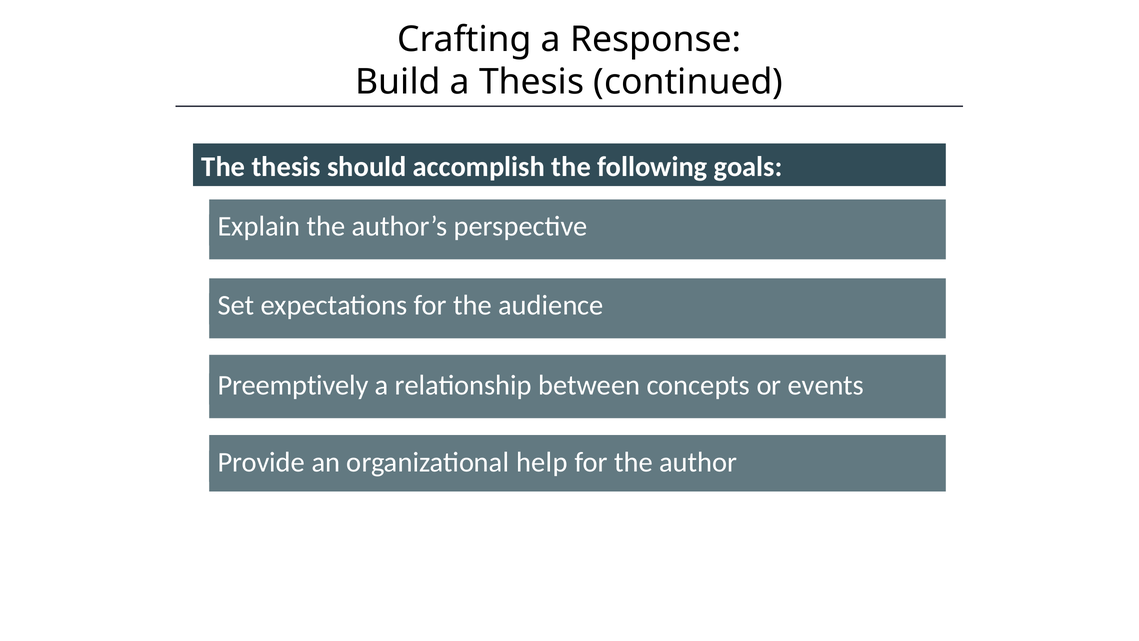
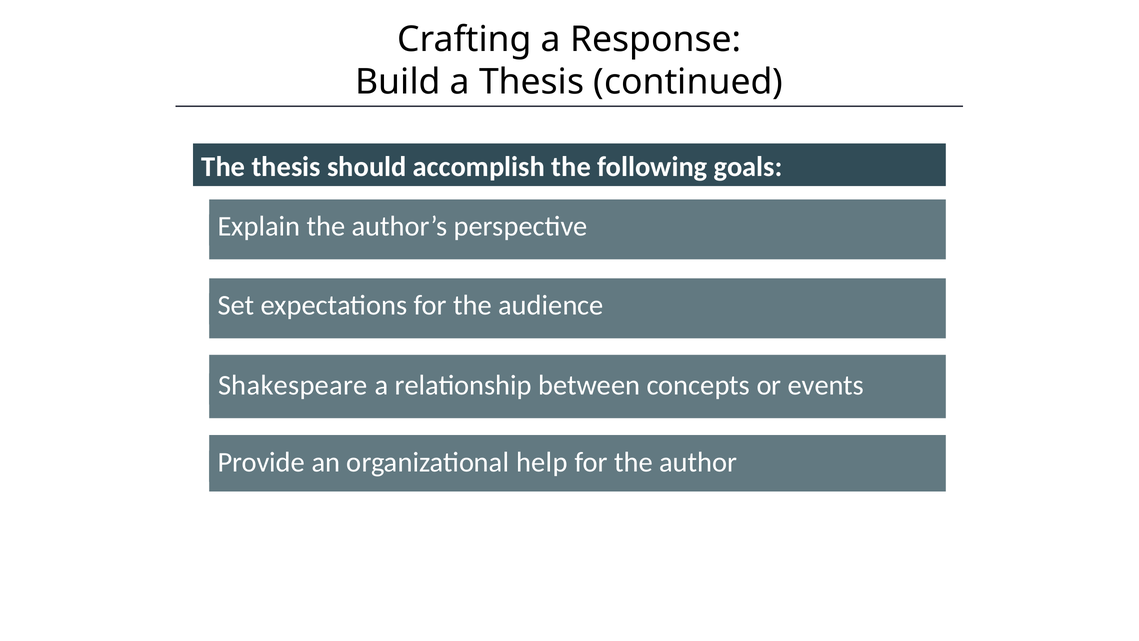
Preemptively: Preemptively -> Shakespeare
